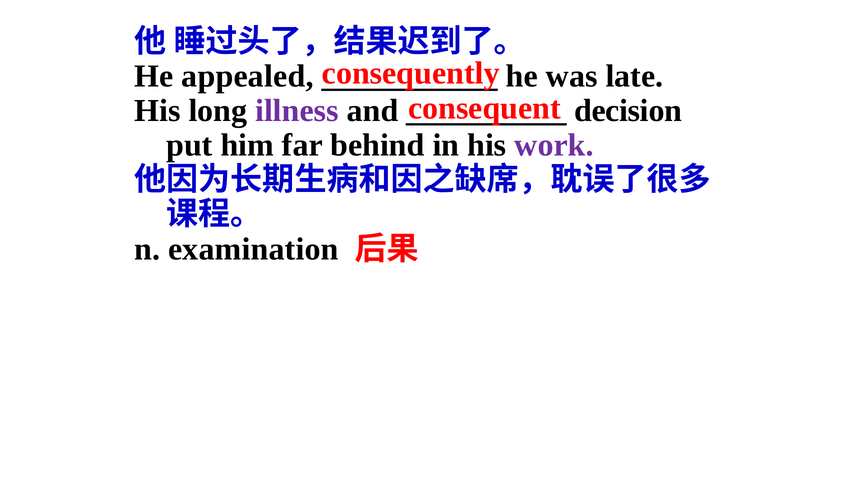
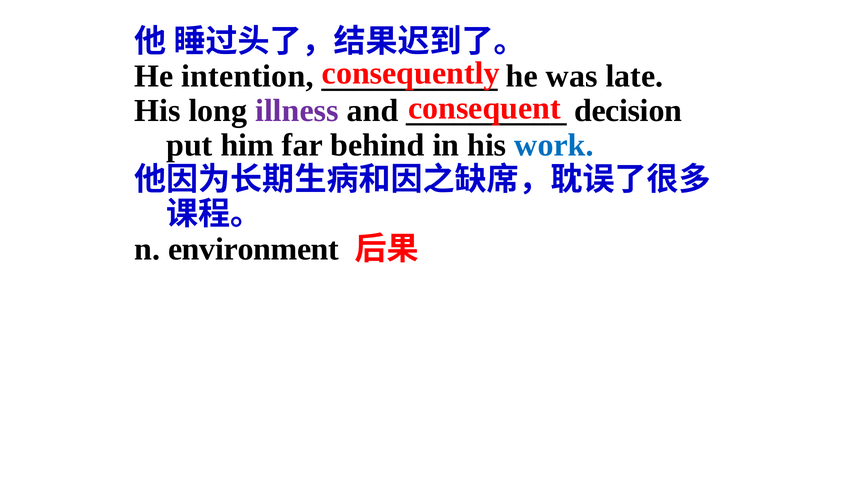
appealed: appealed -> intention
work colour: purple -> blue
examination: examination -> environment
